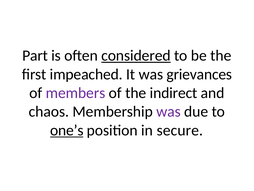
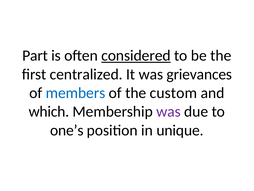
impeached: impeached -> centralized
members colour: purple -> blue
indirect: indirect -> custom
chaos: chaos -> which
one’s underline: present -> none
secure: secure -> unique
